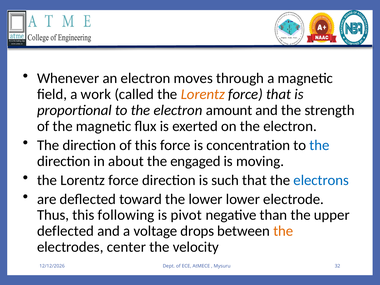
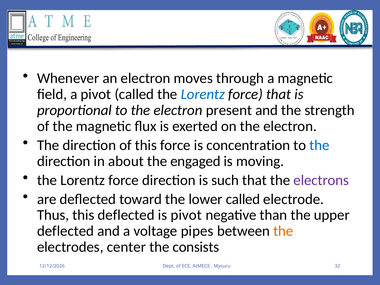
a work: work -> pivot
Lorentz at (203, 94) colour: orange -> blue
amount: amount -> present
electrons colour: blue -> purple
lower lower: lower -> called
this following: following -> deflected
drops: drops -> pipes
velocity: velocity -> consists
